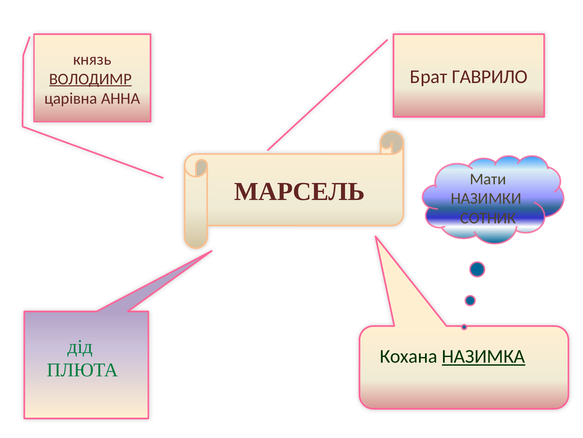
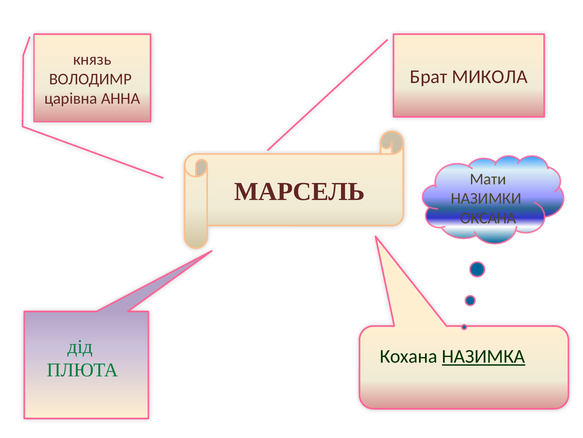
ГАВРИЛО: ГАВРИЛО -> МИКОЛА
ВОЛОДИМР underline: present -> none
СОТНИК: СОТНИК -> ОКСАНА
